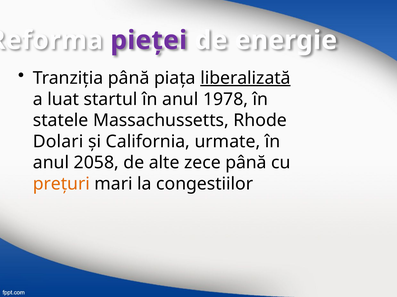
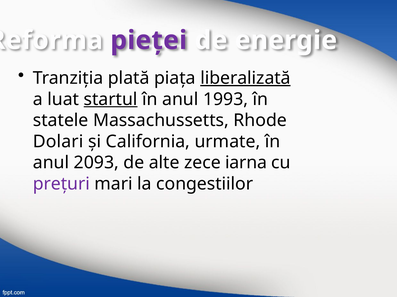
Tranziţia până: până -> plată
startul underline: none -> present
1978: 1978 -> 1993
2058: 2058 -> 2093
zece până: până -> iarna
preţuri colour: orange -> purple
